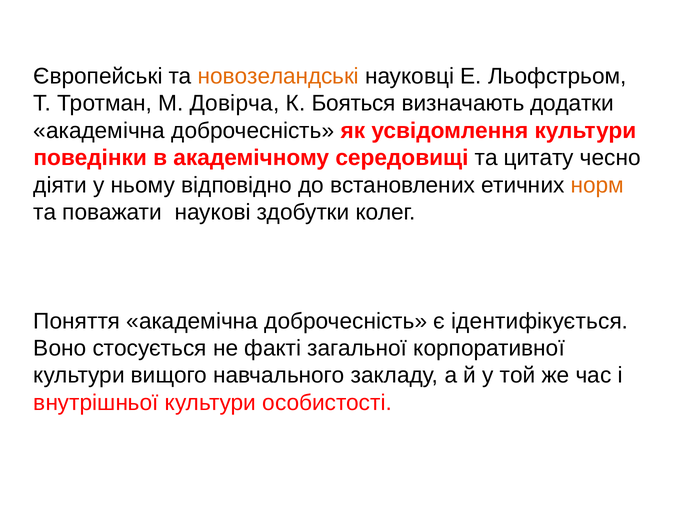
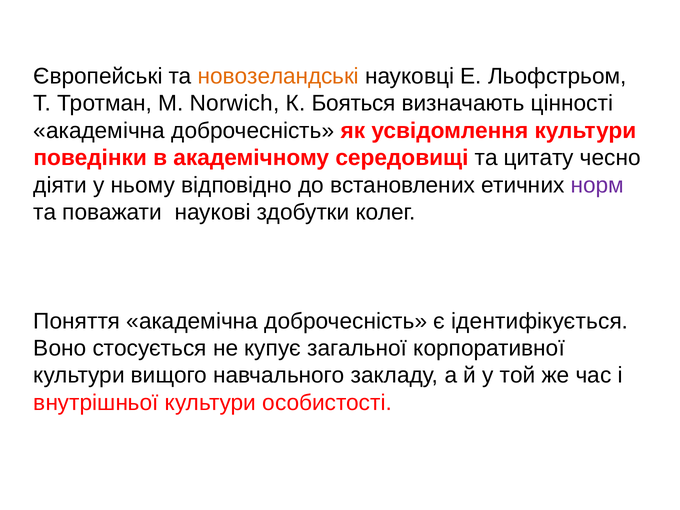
Довірча: Довірча -> Norwich
додатки: додатки -> цінності
норм colour: orange -> purple
факті: факті -> купує
